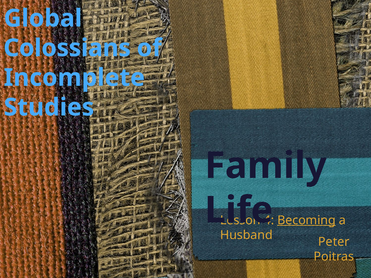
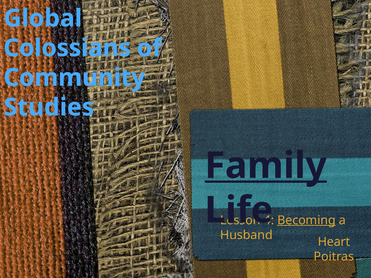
Incomplete: Incomplete -> Community
Family underline: none -> present
Peter: Peter -> Heart
